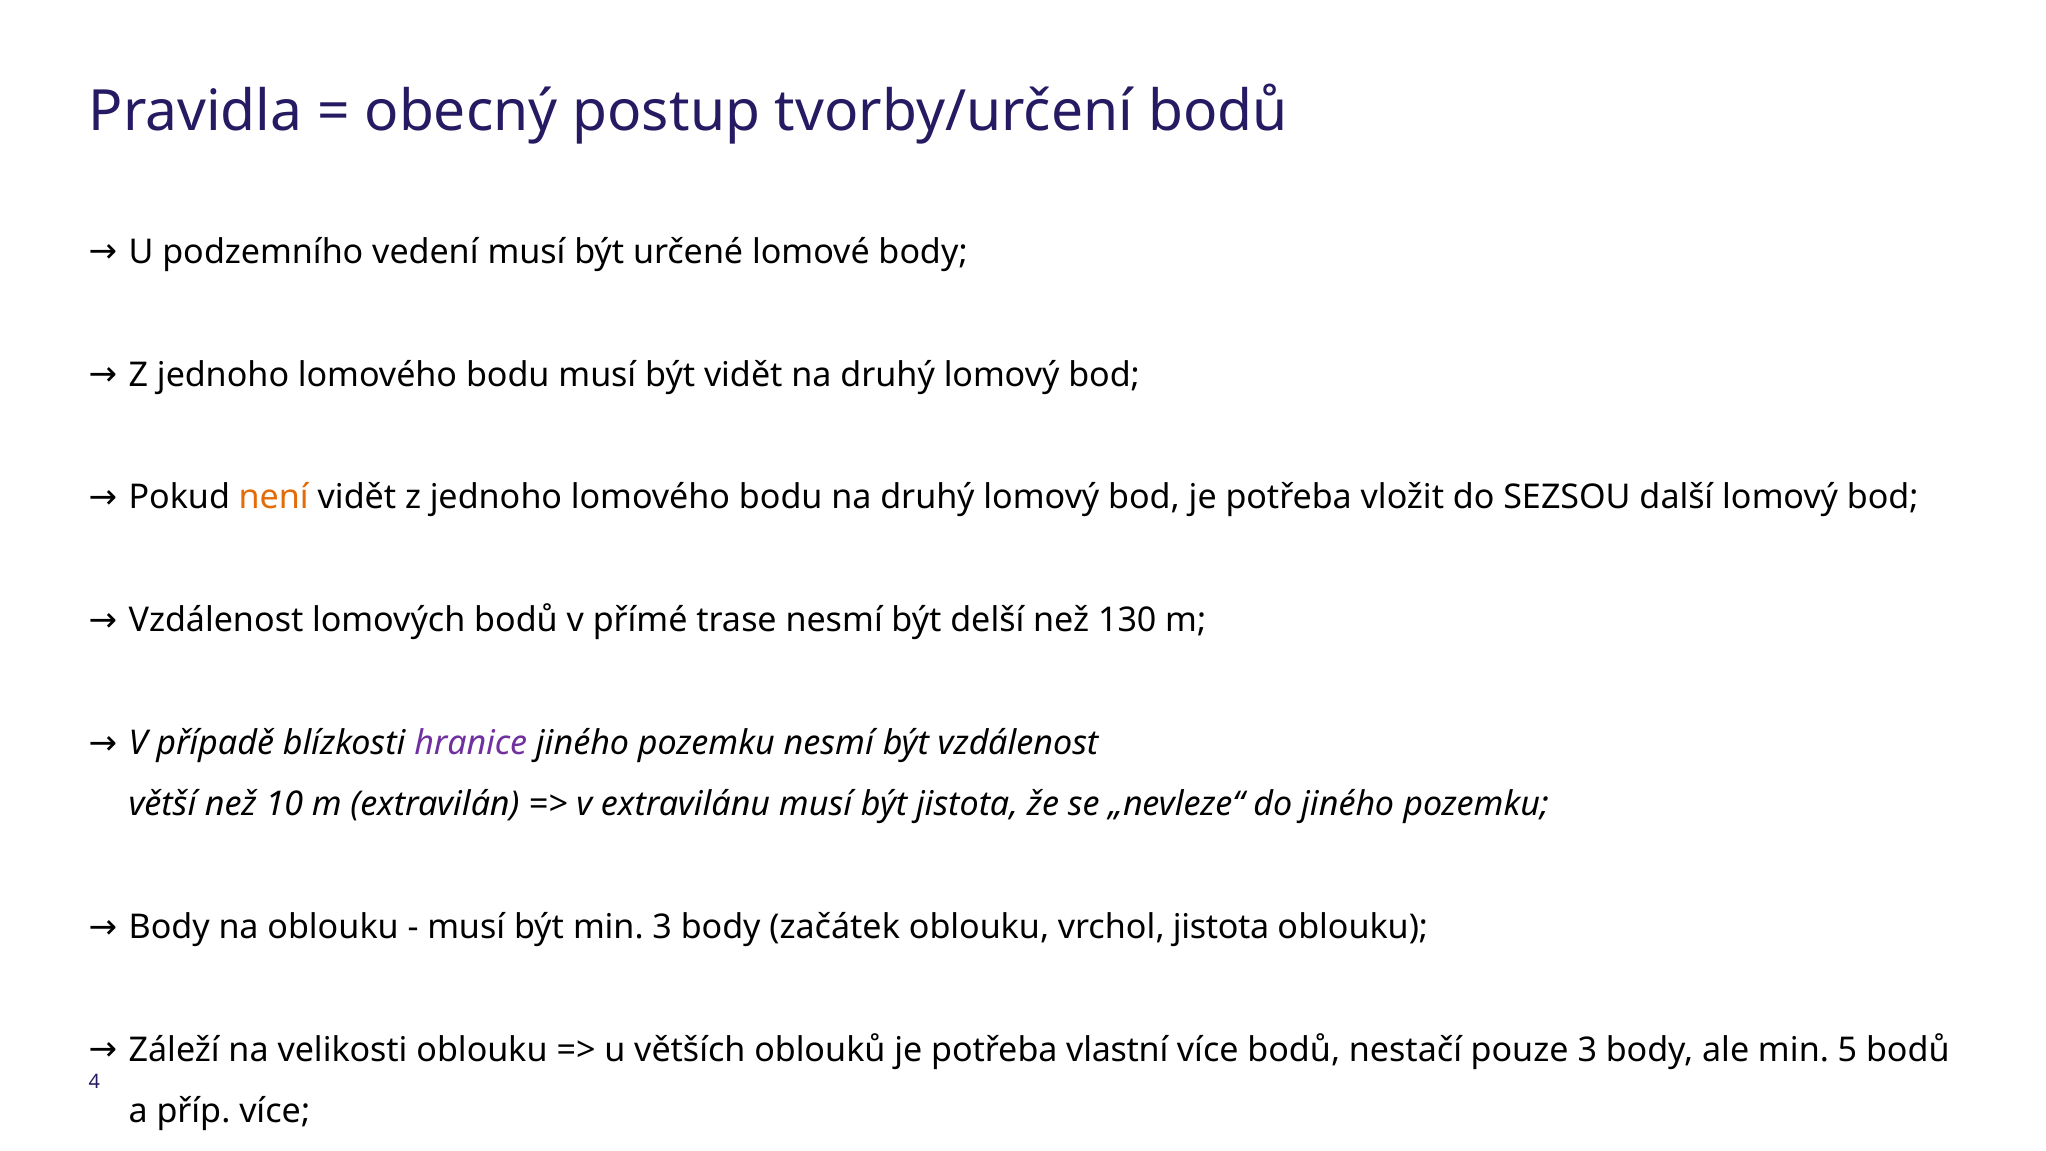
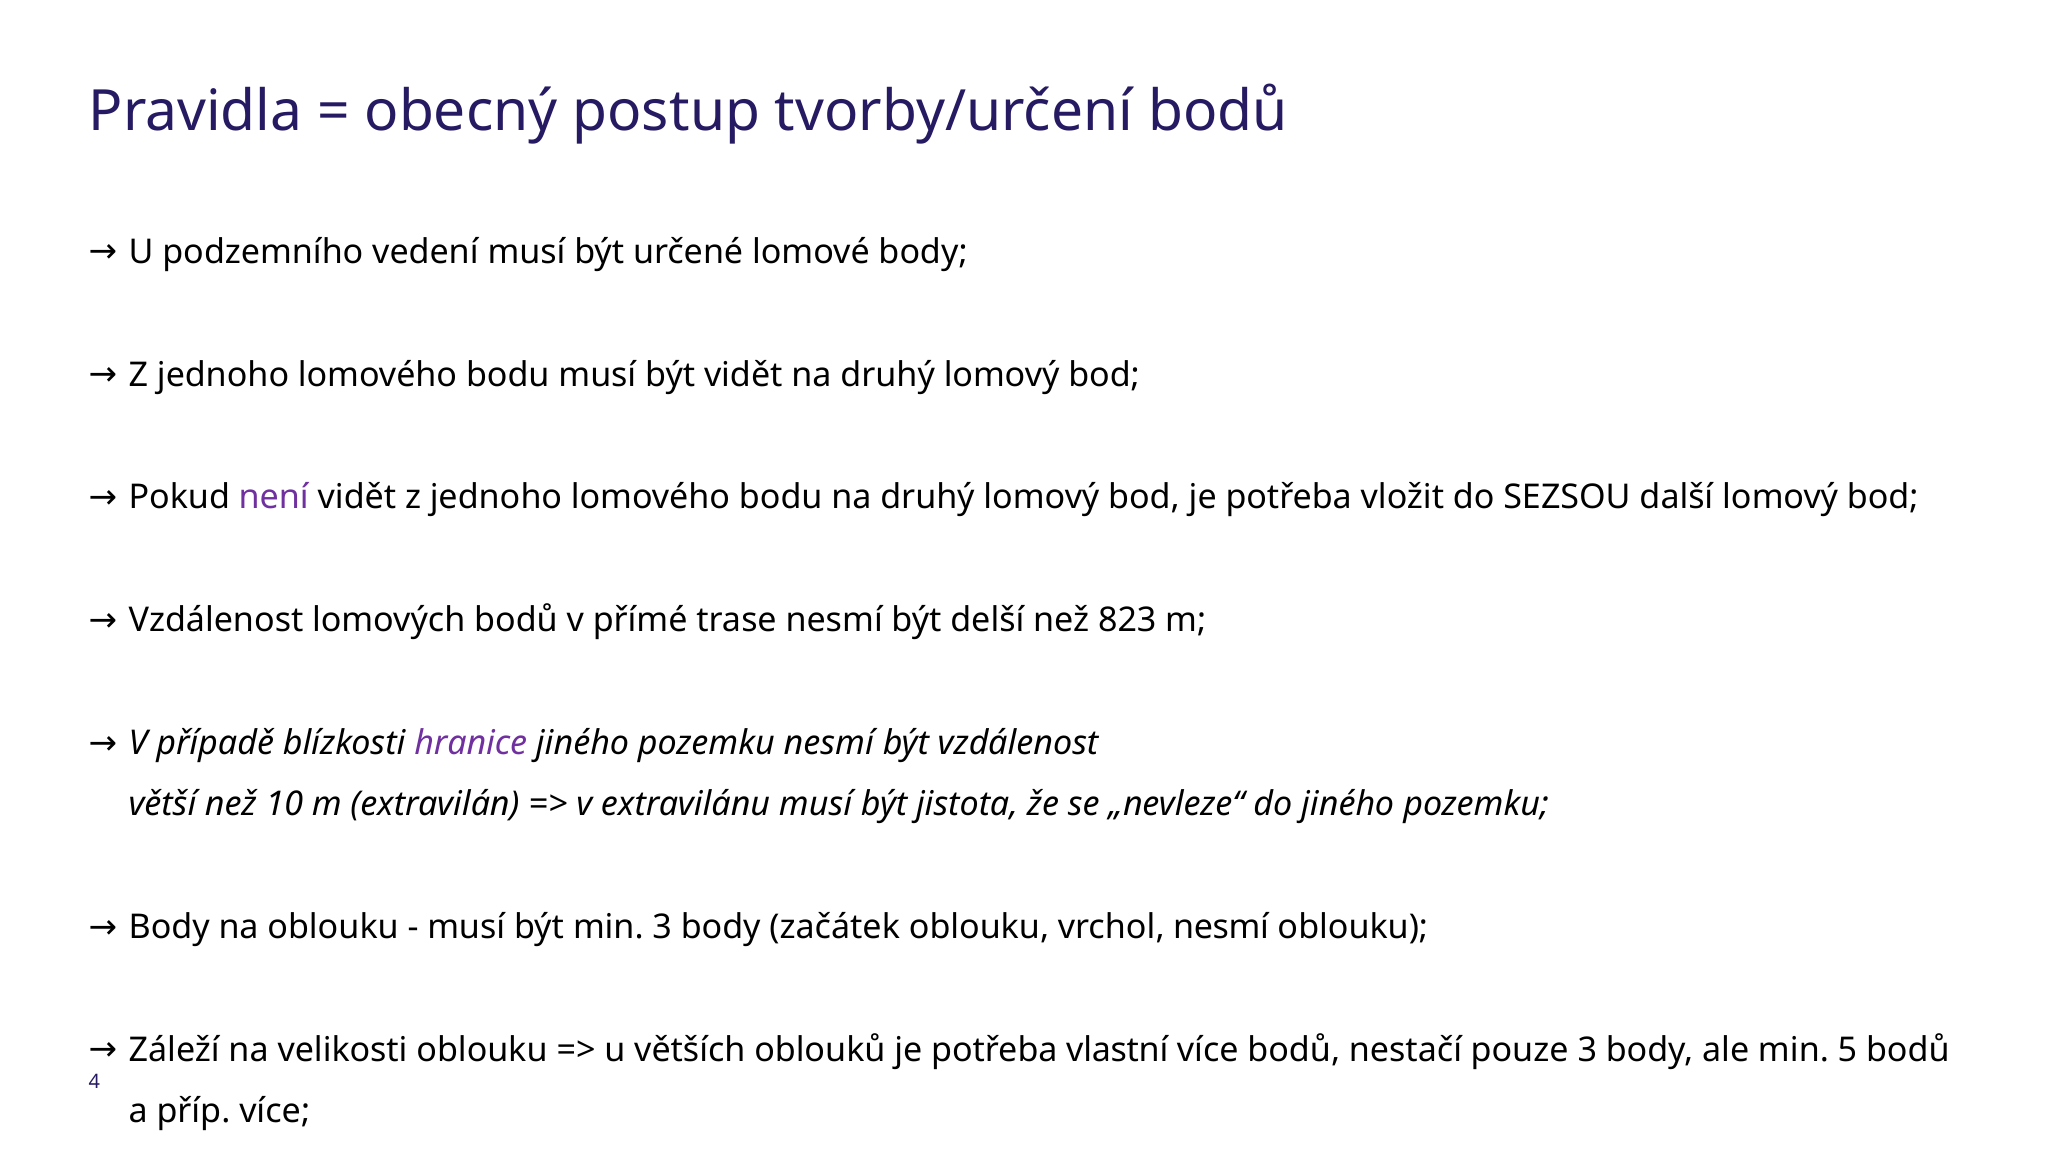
není colour: orange -> purple
130: 130 -> 823
vrchol jistota: jistota -> nesmí
